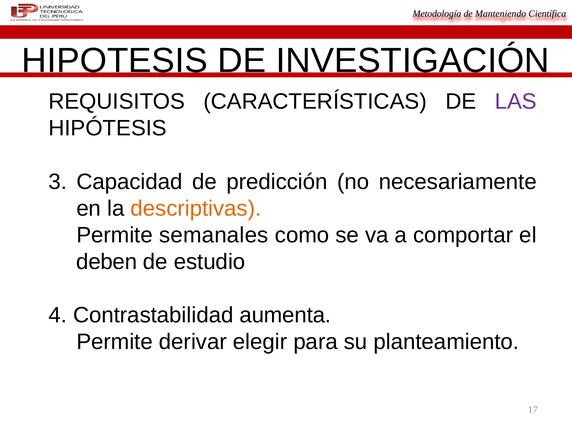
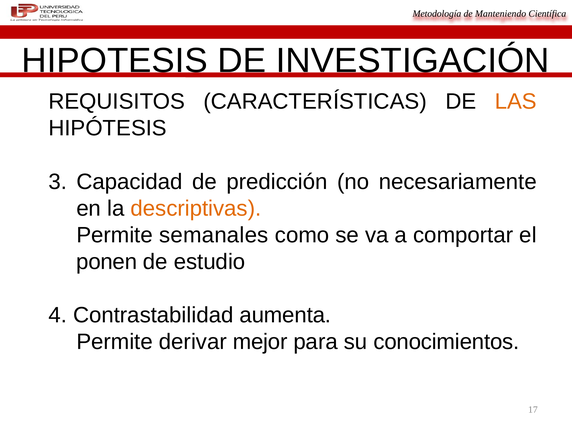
LAS colour: purple -> orange
deben: deben -> ponen
elegir: elegir -> mejor
planteamiento: planteamiento -> conocimientos
